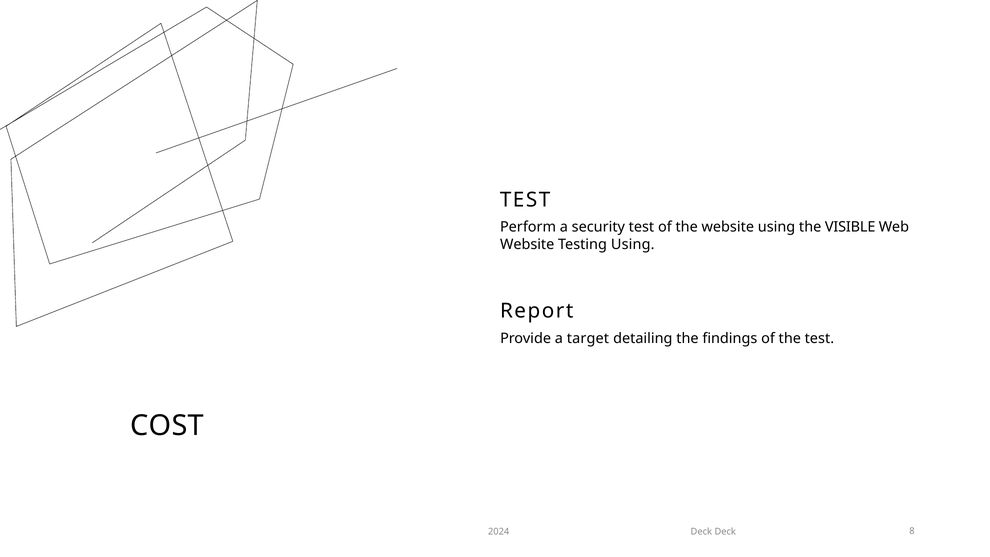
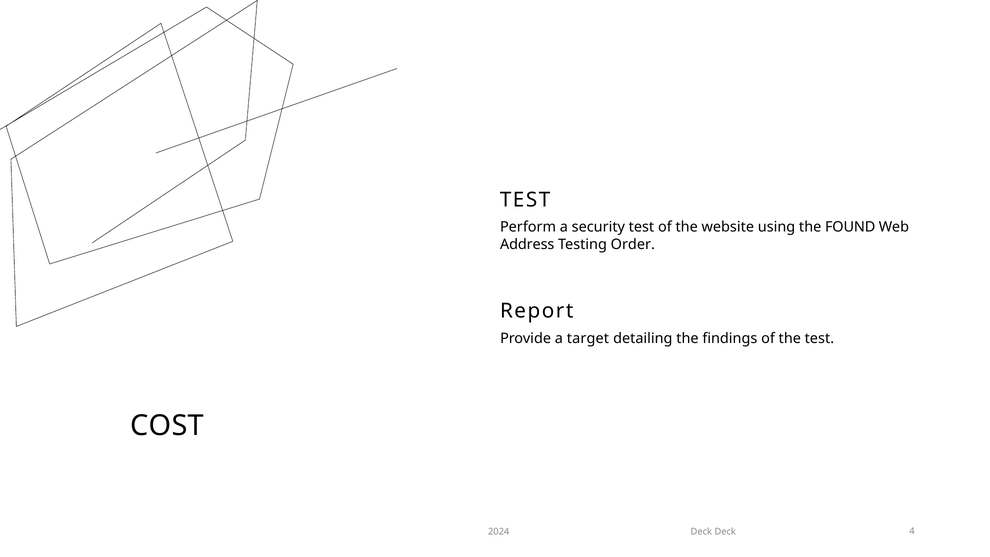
VISIBLE: VISIBLE -> FOUND
Website at (527, 244): Website -> Address
Testing Using: Using -> Order
8: 8 -> 4
